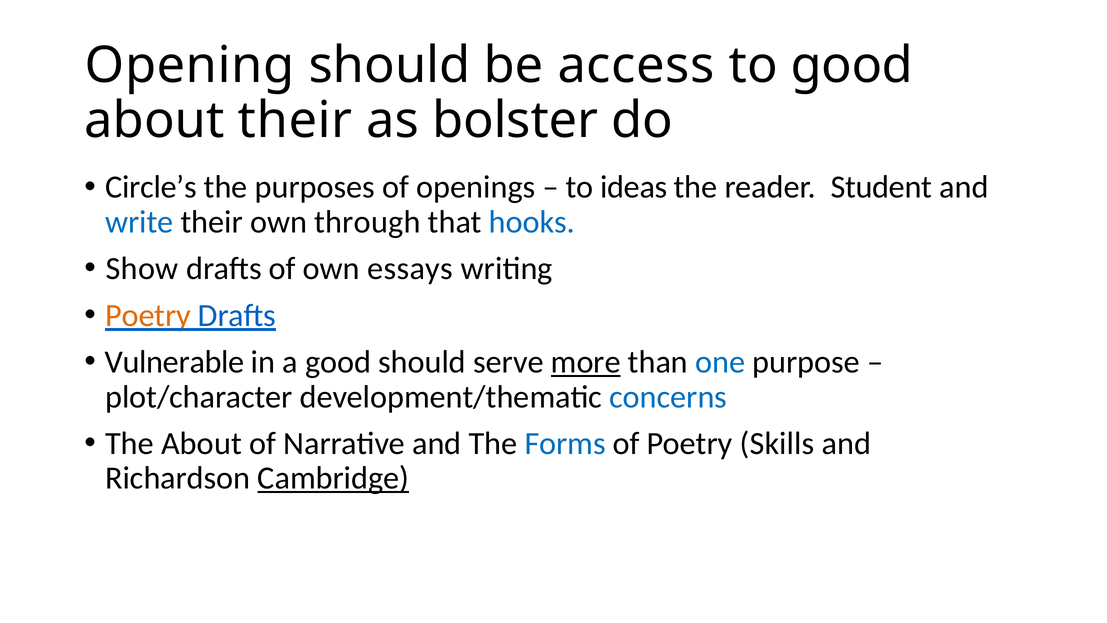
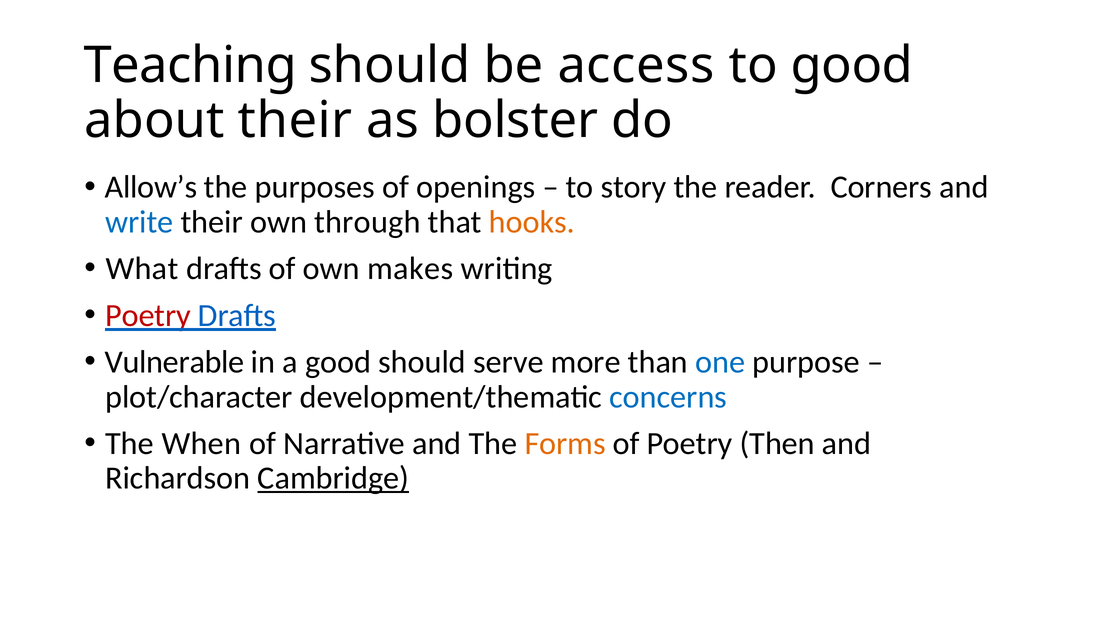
Opening: Opening -> Teaching
Circle’s: Circle’s -> Allow’s
ideas: ideas -> story
Student: Student -> Corners
hooks colour: blue -> orange
Show: Show -> What
essays: essays -> makes
Poetry at (148, 315) colour: orange -> red
more underline: present -> none
The About: About -> When
Forms colour: blue -> orange
Skills: Skills -> Then
